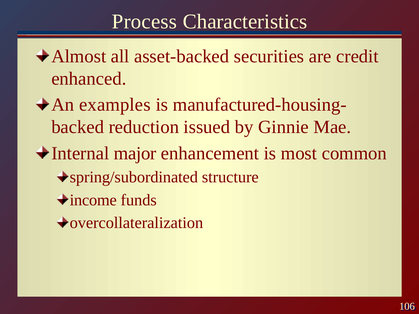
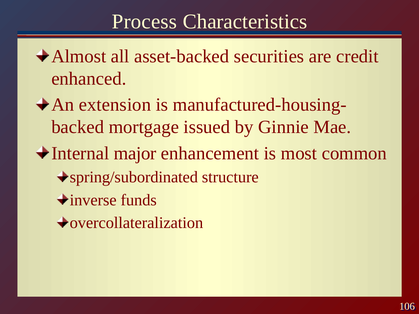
examples: examples -> extension
reduction: reduction -> mortgage
income: income -> inverse
